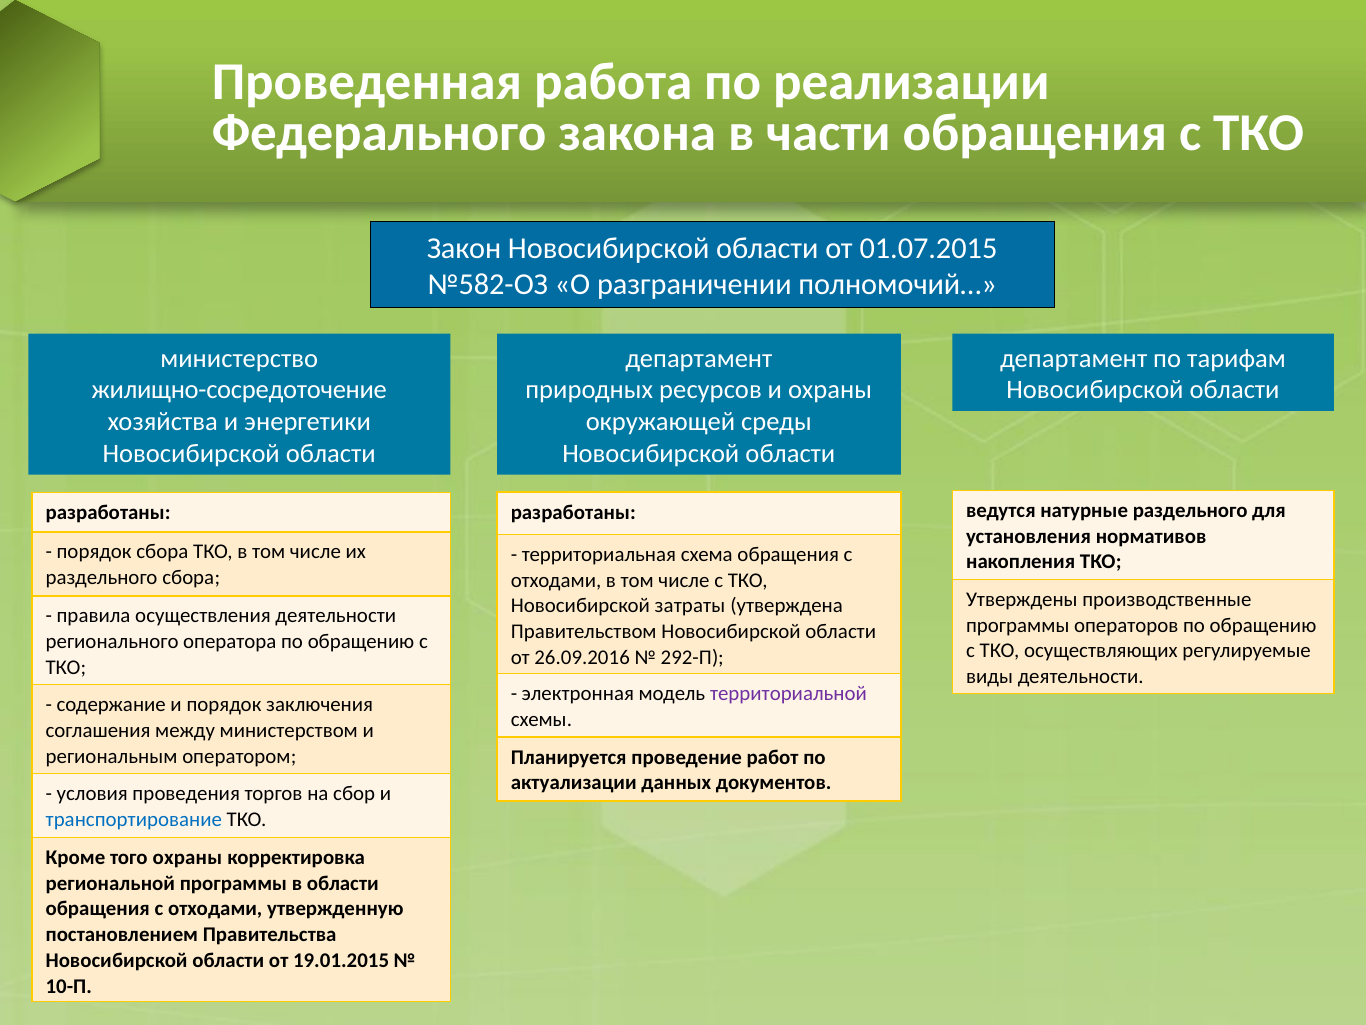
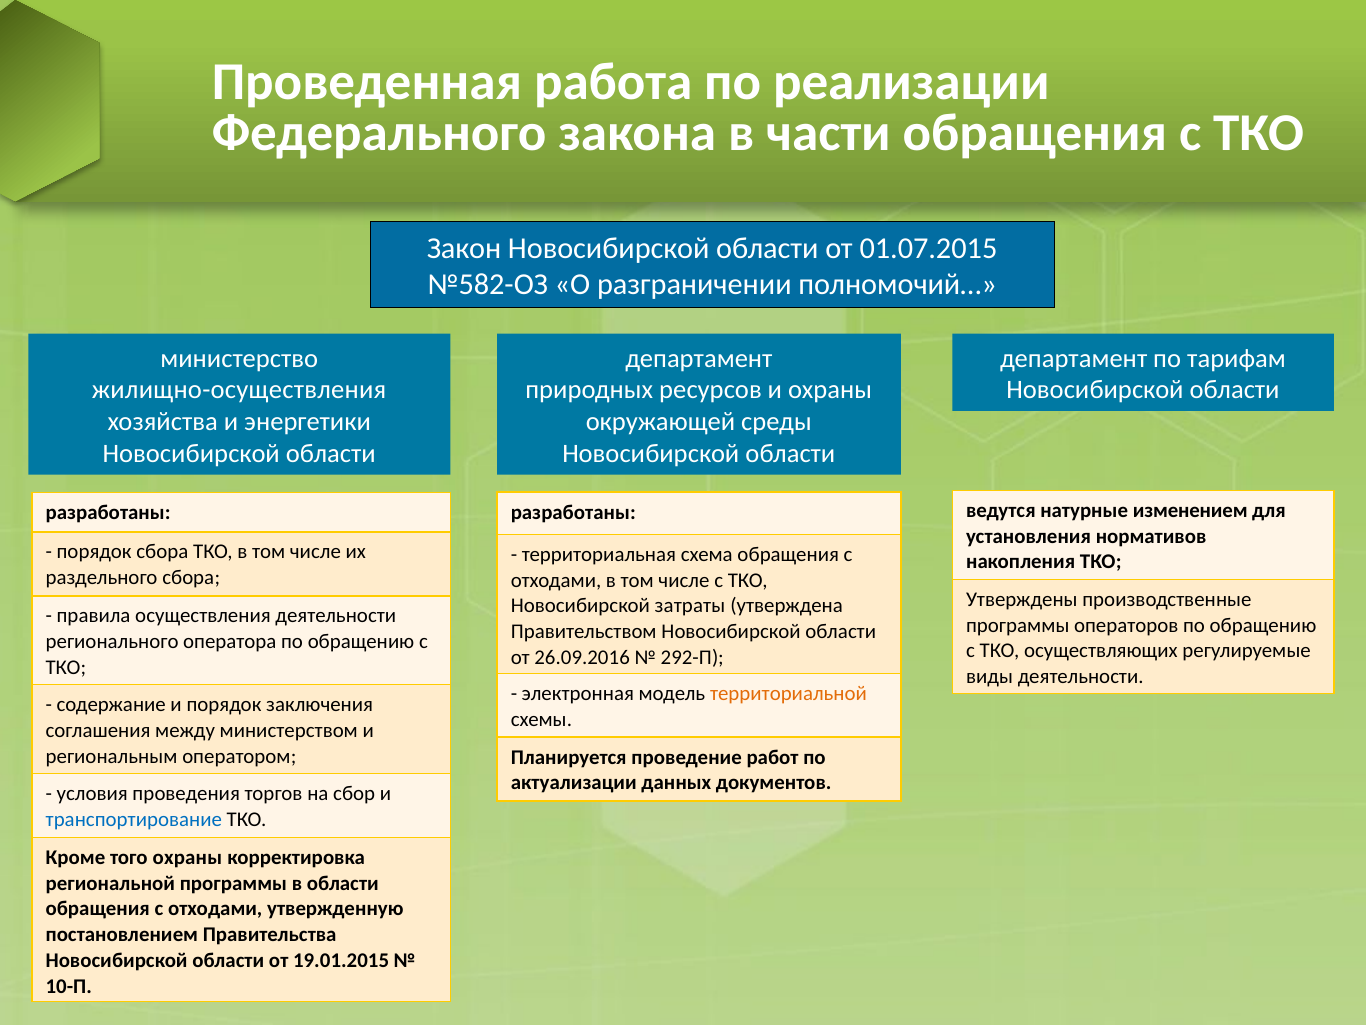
жилищно-сосредоточение: жилищно-сосредоточение -> жилищно-осуществления
натурные раздельного: раздельного -> изменением
территориальной colour: purple -> orange
